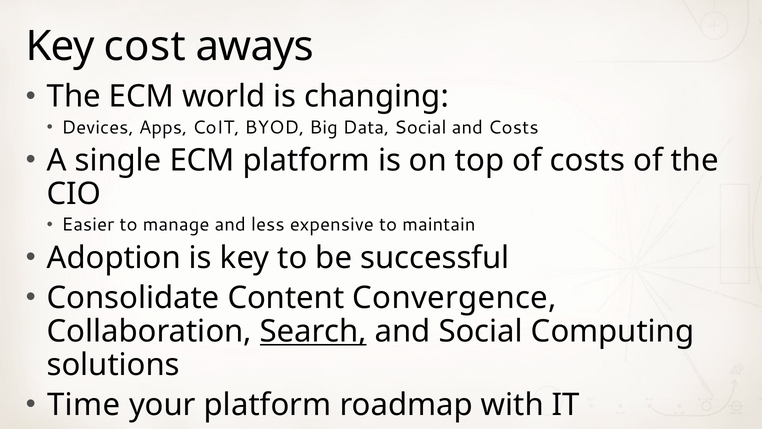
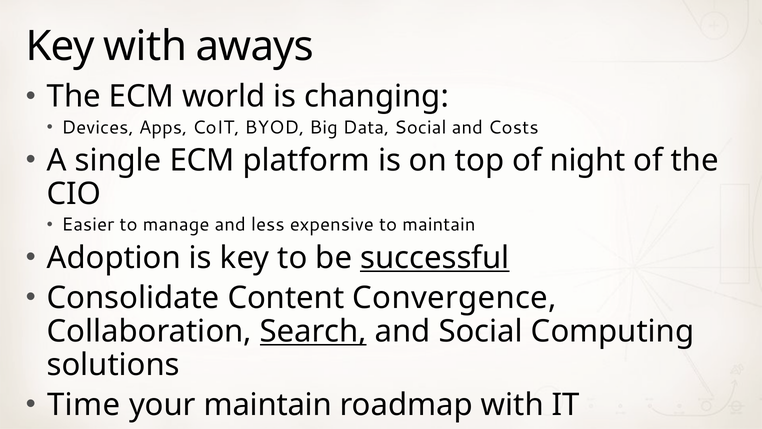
Key cost: cost -> with
of costs: costs -> night
successful underline: none -> present
your platform: platform -> maintain
